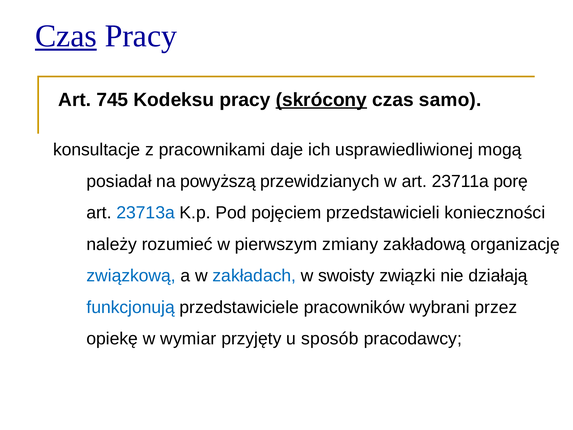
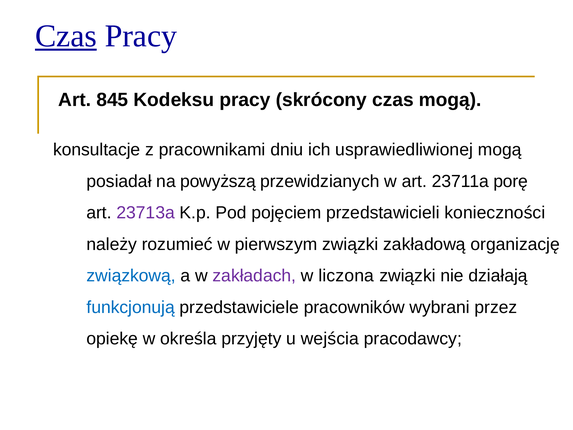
745: 745 -> 845
skrócony underline: present -> none
czas samo: samo -> mogą
daje: daje -> dniu
23713a colour: blue -> purple
pierwszym zmiany: zmiany -> związki
zakładach colour: blue -> purple
swoisty: swoisty -> liczona
wymiar: wymiar -> określa
sposób: sposób -> wejścia
